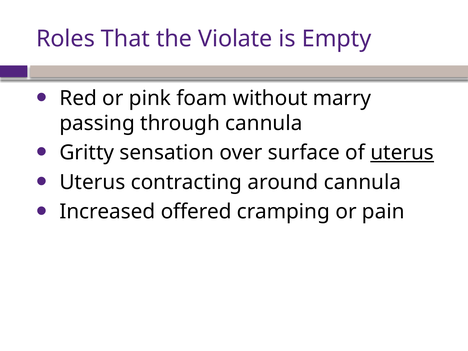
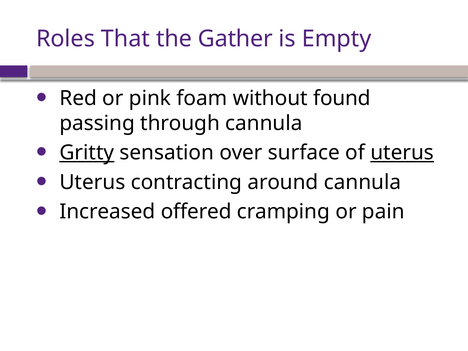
Violate: Violate -> Gather
marry: marry -> found
Gritty underline: none -> present
